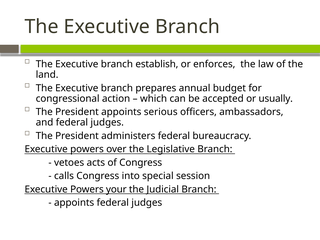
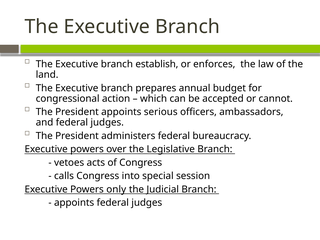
usually: usually -> cannot
your: your -> only
